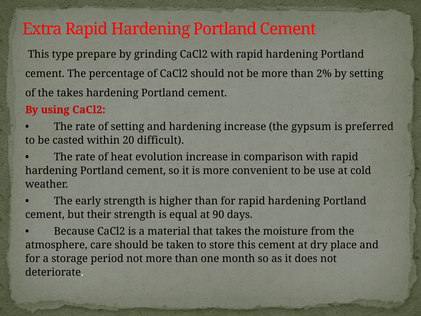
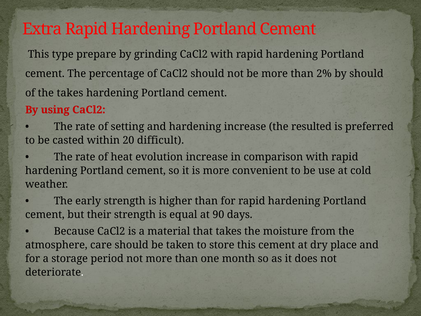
by setting: setting -> should
gypsum: gypsum -> resulted
